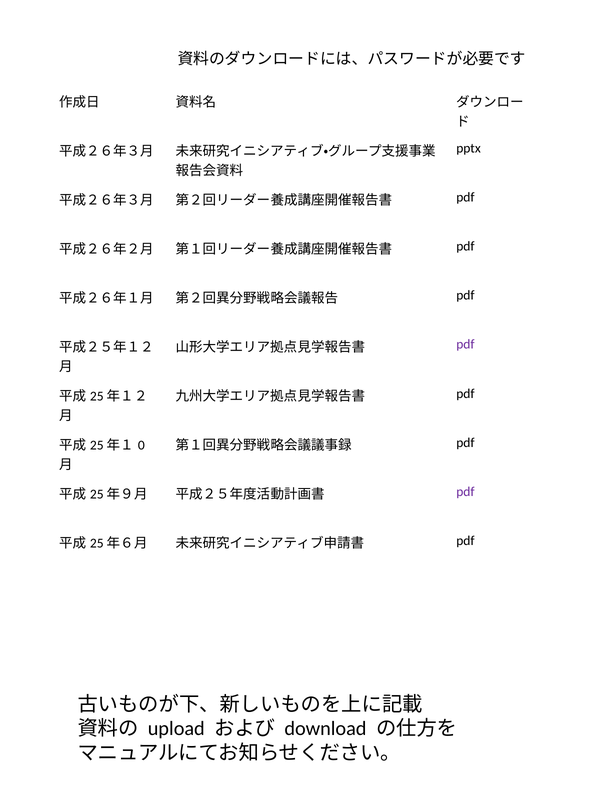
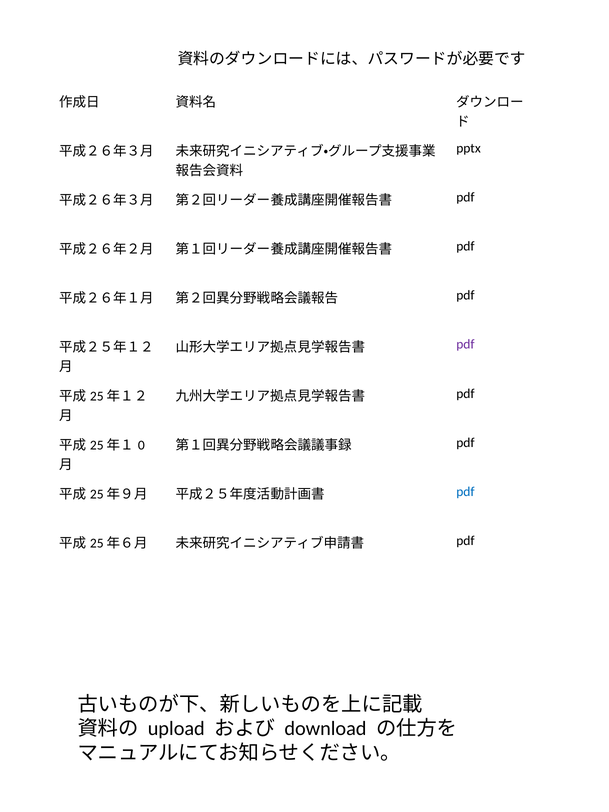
pdf at (465, 492) colour: purple -> blue
